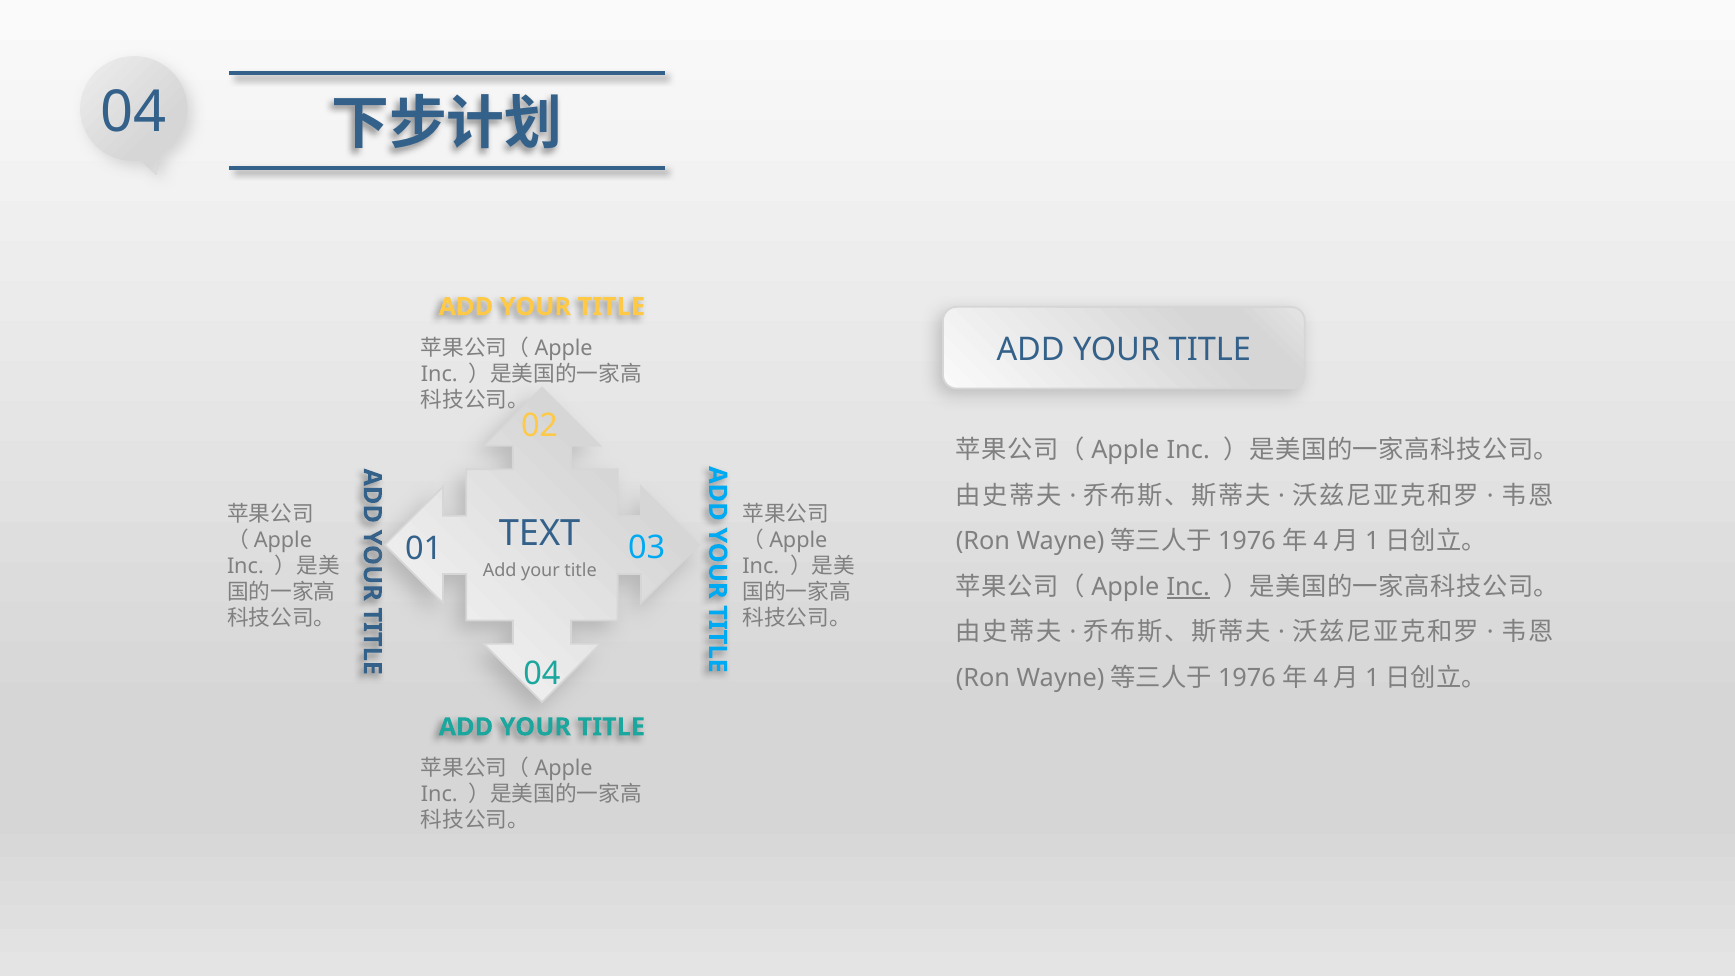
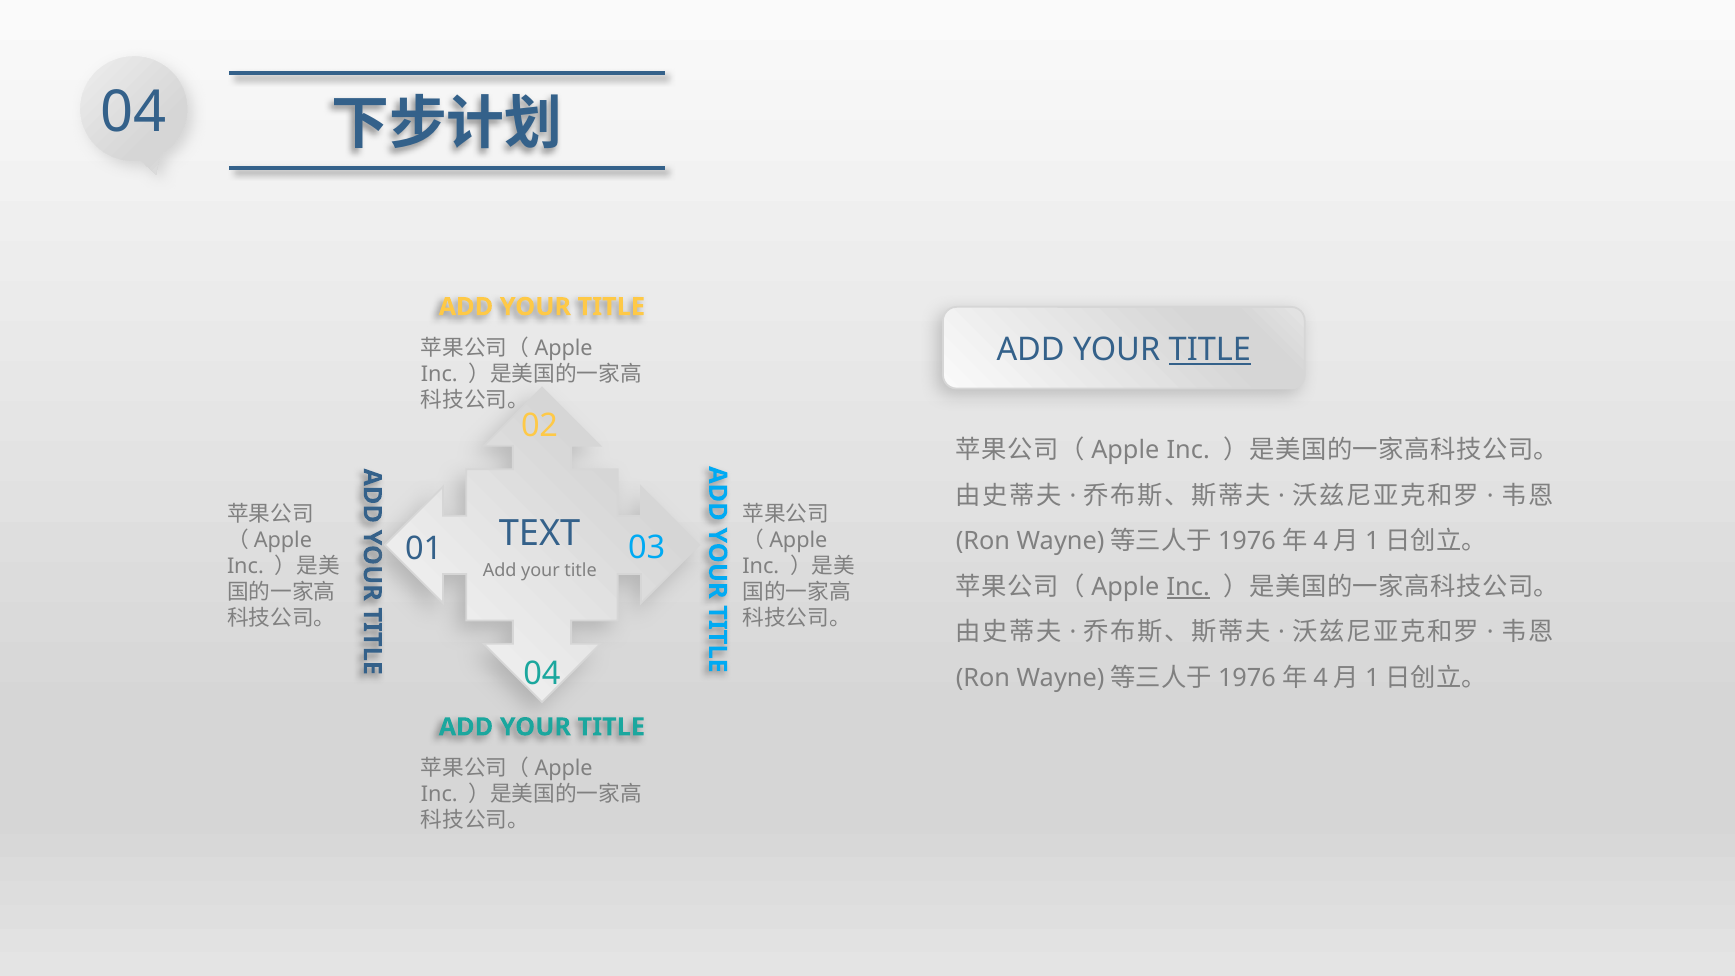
TITLE at (1210, 350) underline: none -> present
